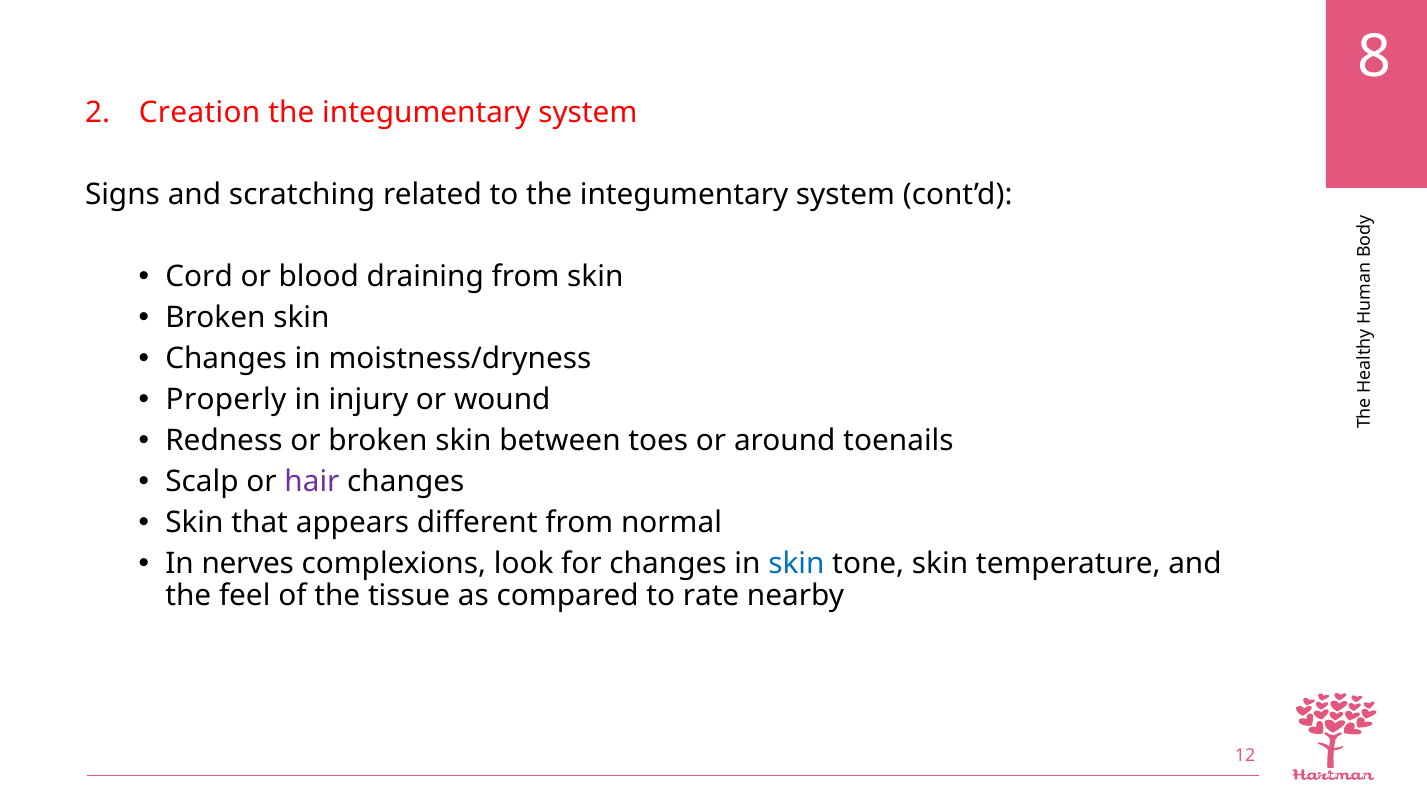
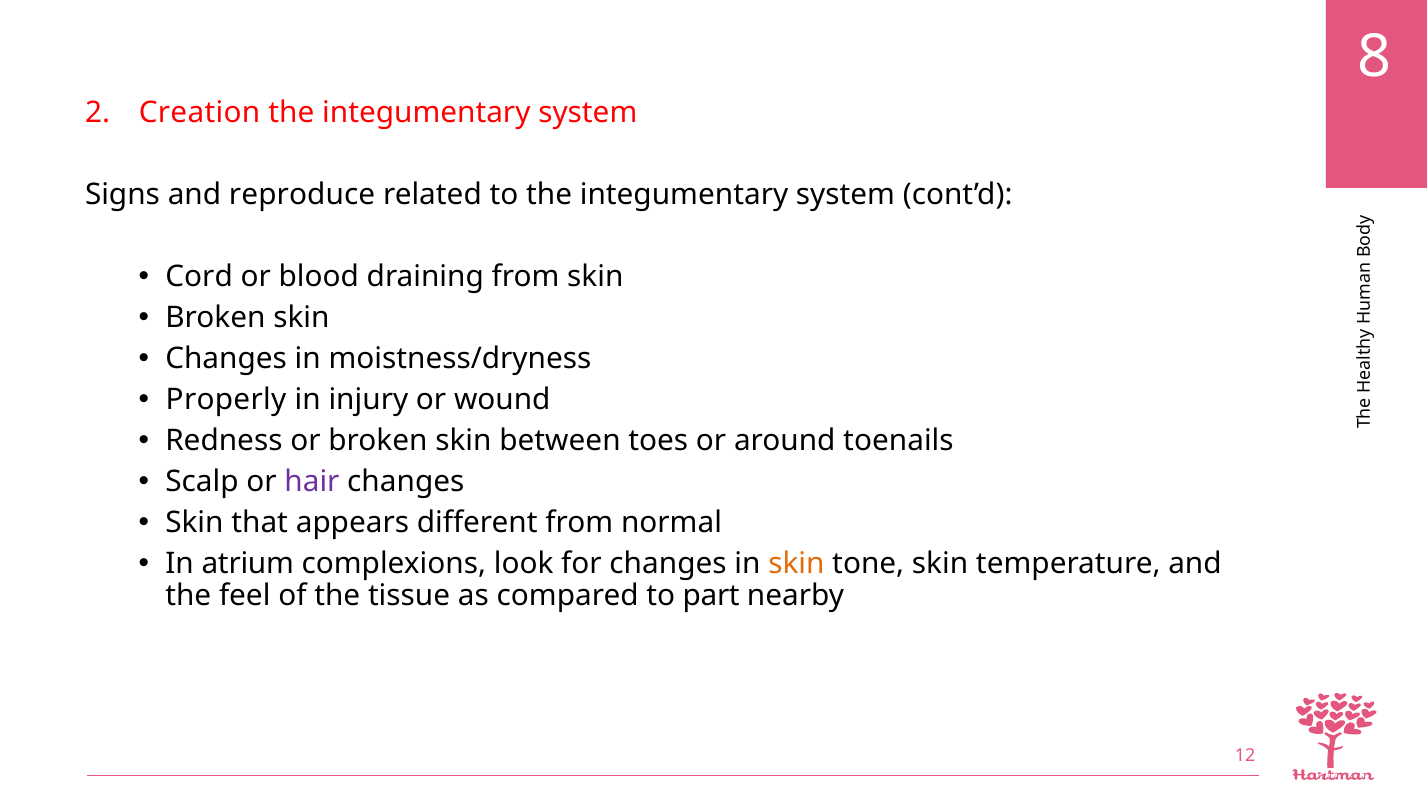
scratching: scratching -> reproduce
nerves: nerves -> atrium
skin at (796, 564) colour: blue -> orange
rate: rate -> part
